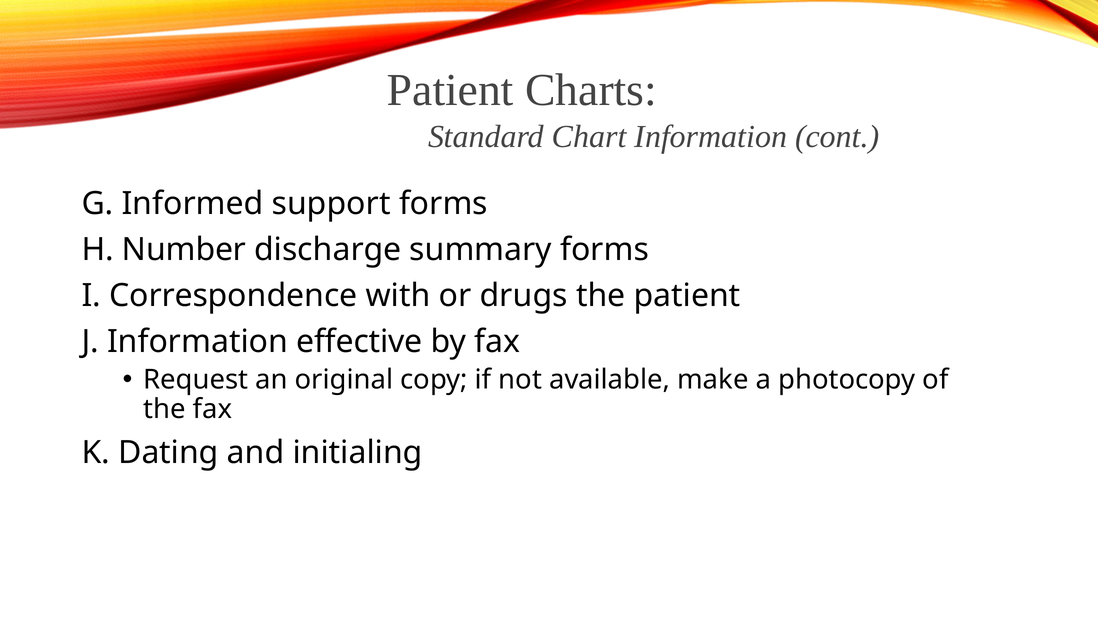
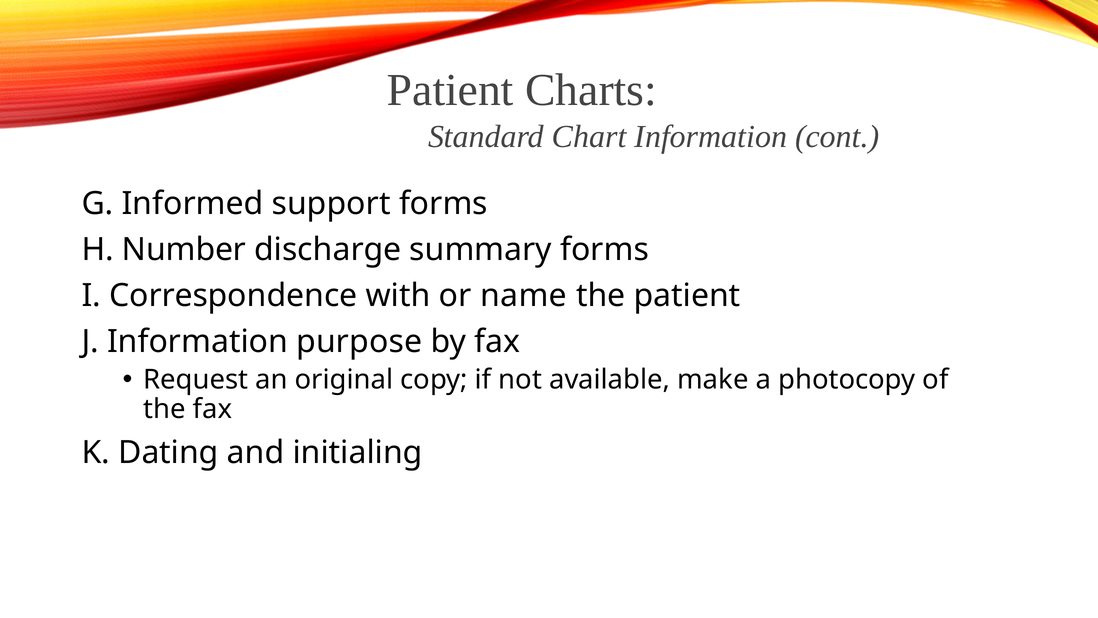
drugs: drugs -> name
effective: effective -> purpose
